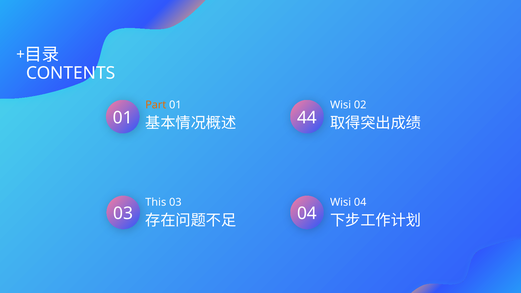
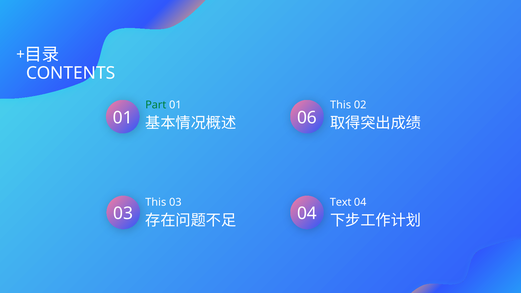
Part colour: orange -> green
Wisi at (341, 105): Wisi -> This
44: 44 -> 06
Wisi at (341, 202): Wisi -> Text
